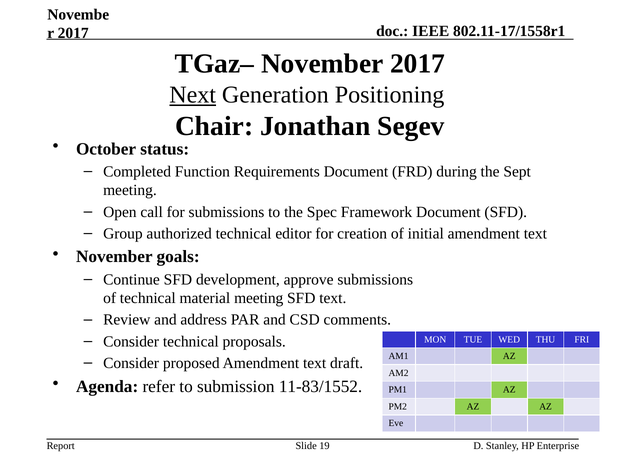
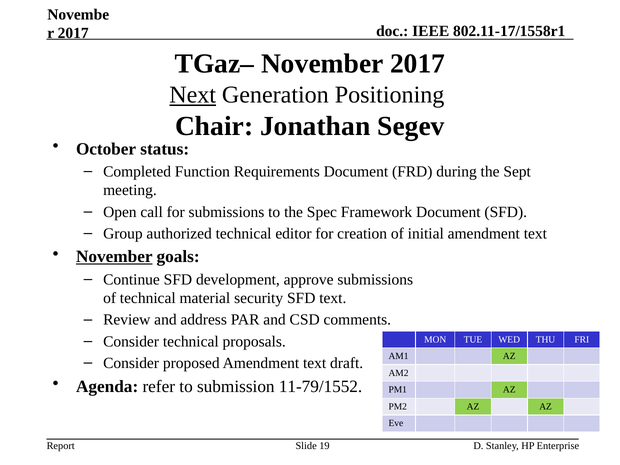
November at (114, 257) underline: none -> present
material meeting: meeting -> security
11-83/1552: 11-83/1552 -> 11-79/1552
